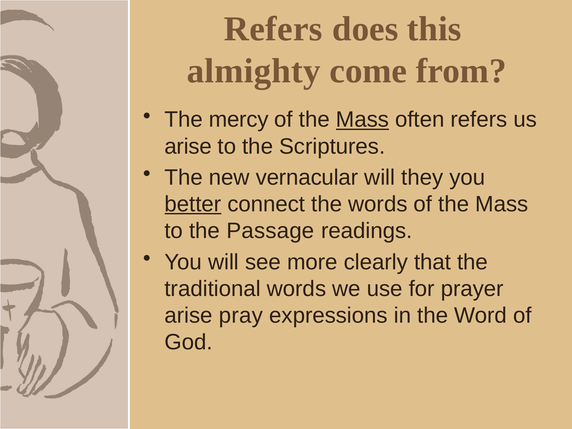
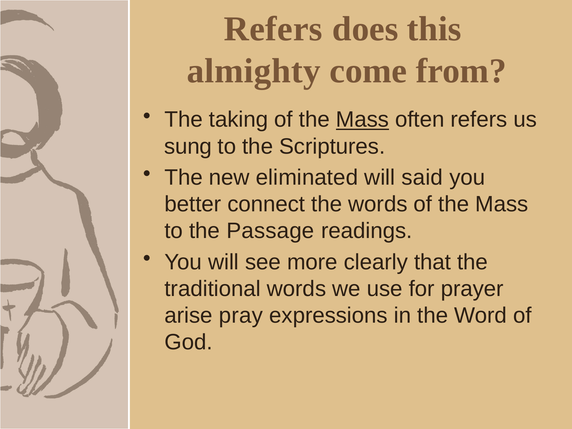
mercy: mercy -> taking
arise at (188, 146): arise -> sung
vernacular: vernacular -> eliminated
they: they -> said
better underline: present -> none
